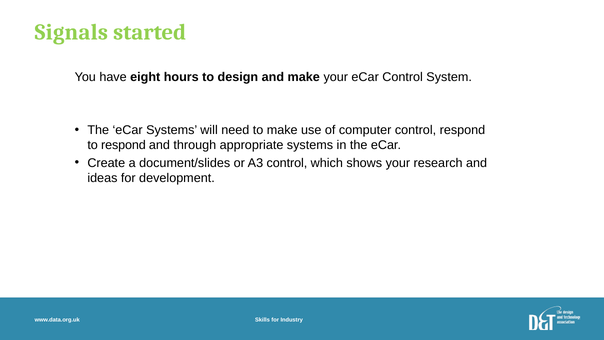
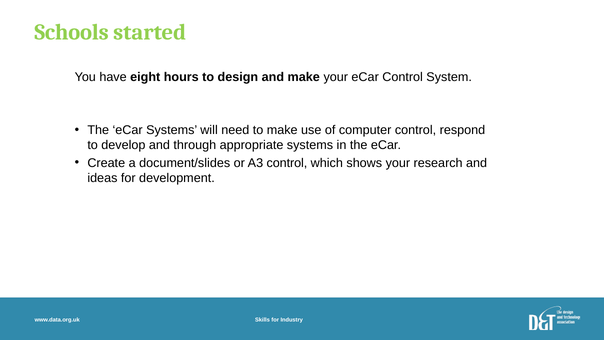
Signals: Signals -> Schools
to respond: respond -> develop
